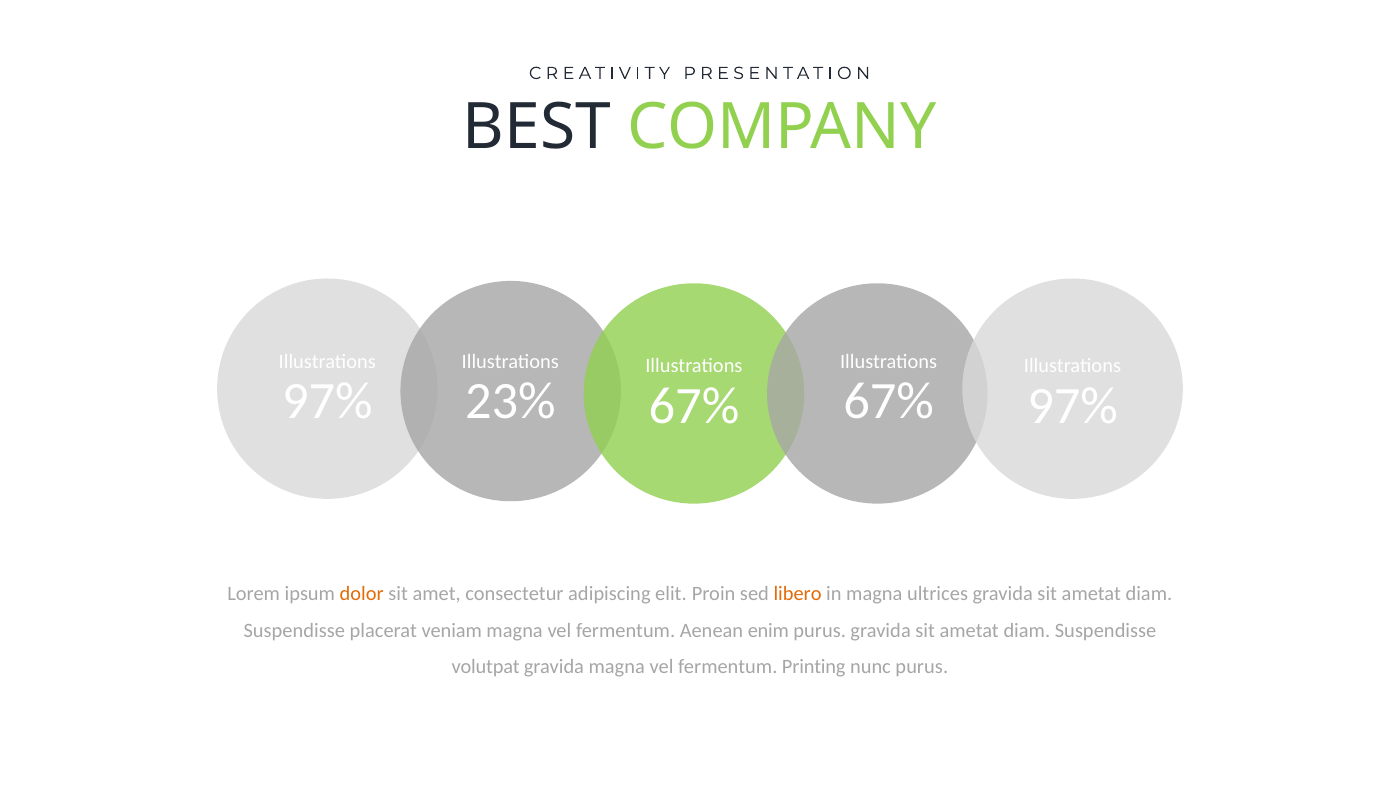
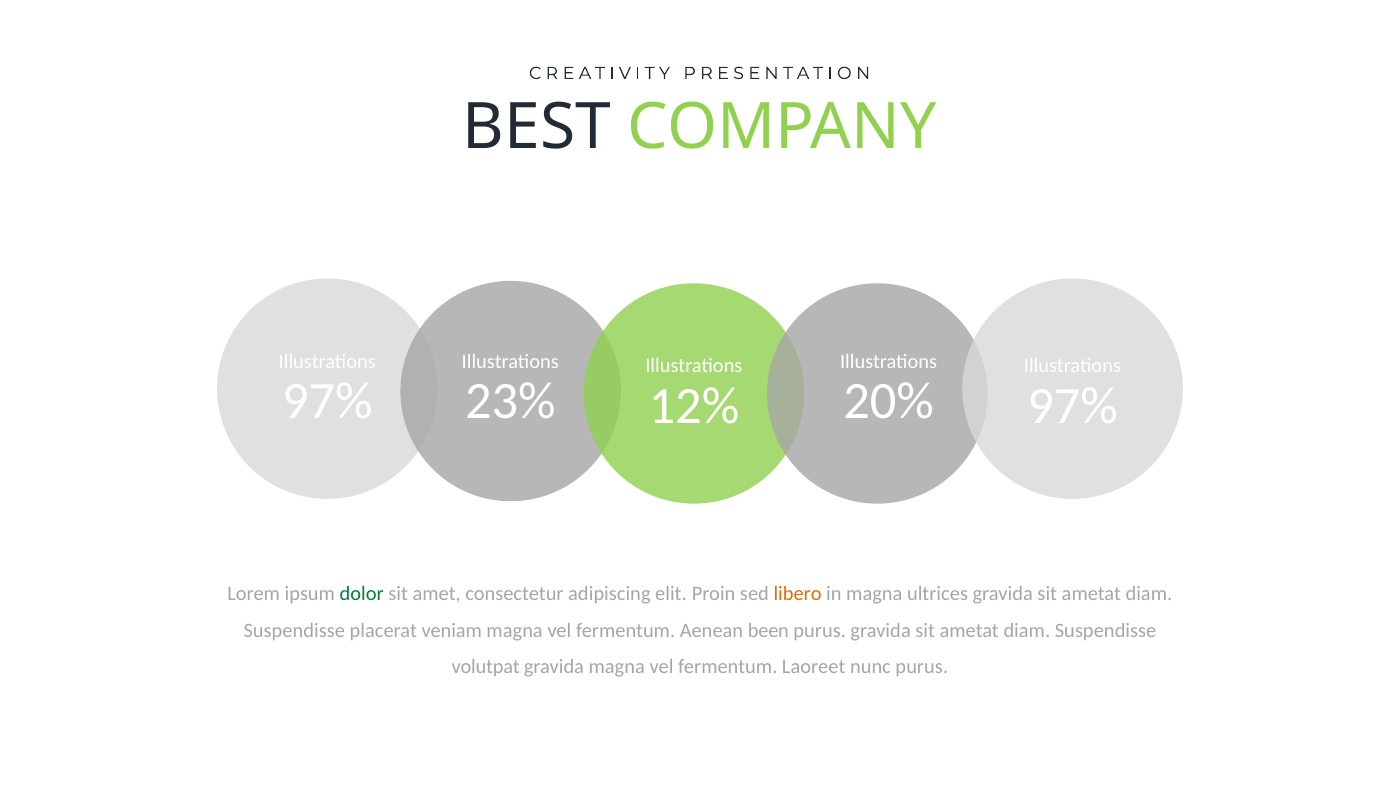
67% at (889, 402): 67% -> 20%
67% at (694, 406): 67% -> 12%
dolor colour: orange -> green
enim: enim -> been
Printing: Printing -> Laoreet
